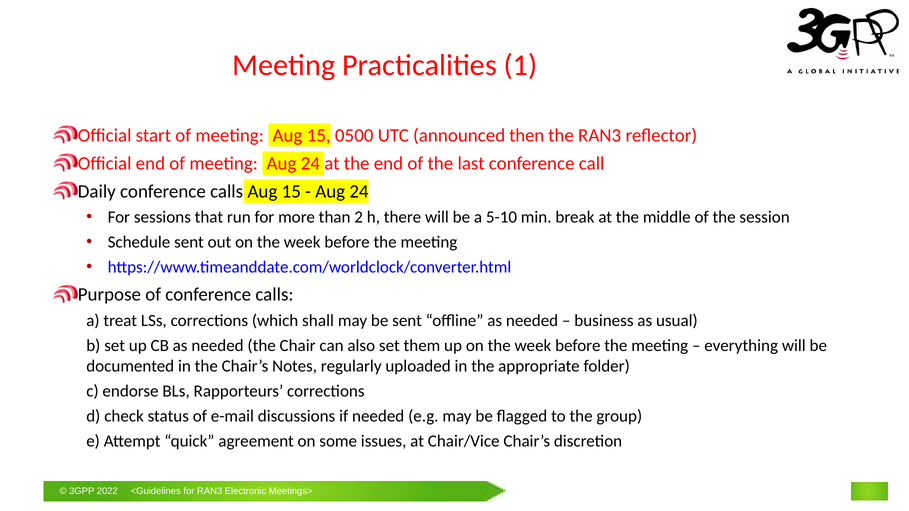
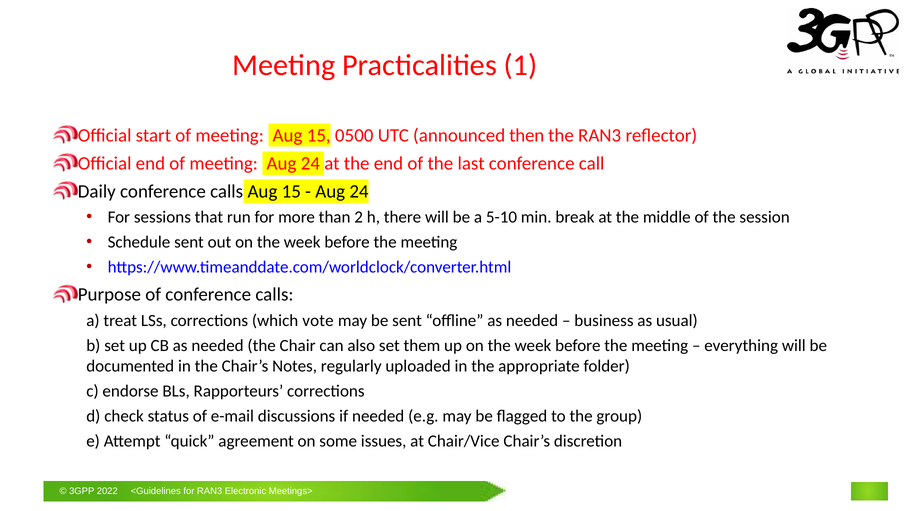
shall: shall -> vote
